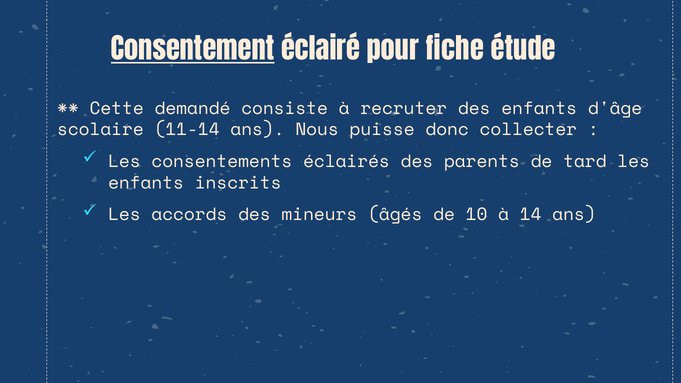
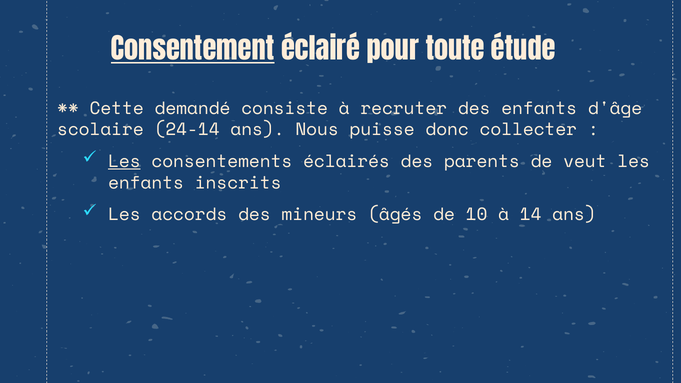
fiche: fiche -> toute
11-14: 11-14 -> 24-14
Les at (124, 161) underline: none -> present
tard: tard -> veut
